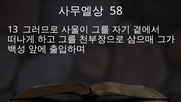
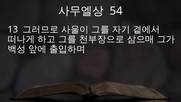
58: 58 -> 54
